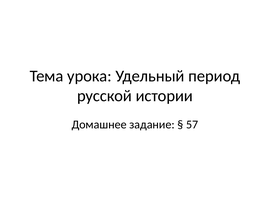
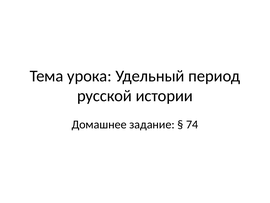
57: 57 -> 74
